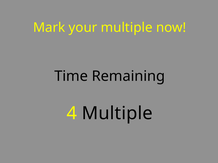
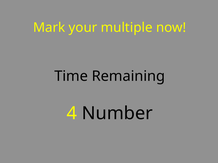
4 Multiple: Multiple -> Number
